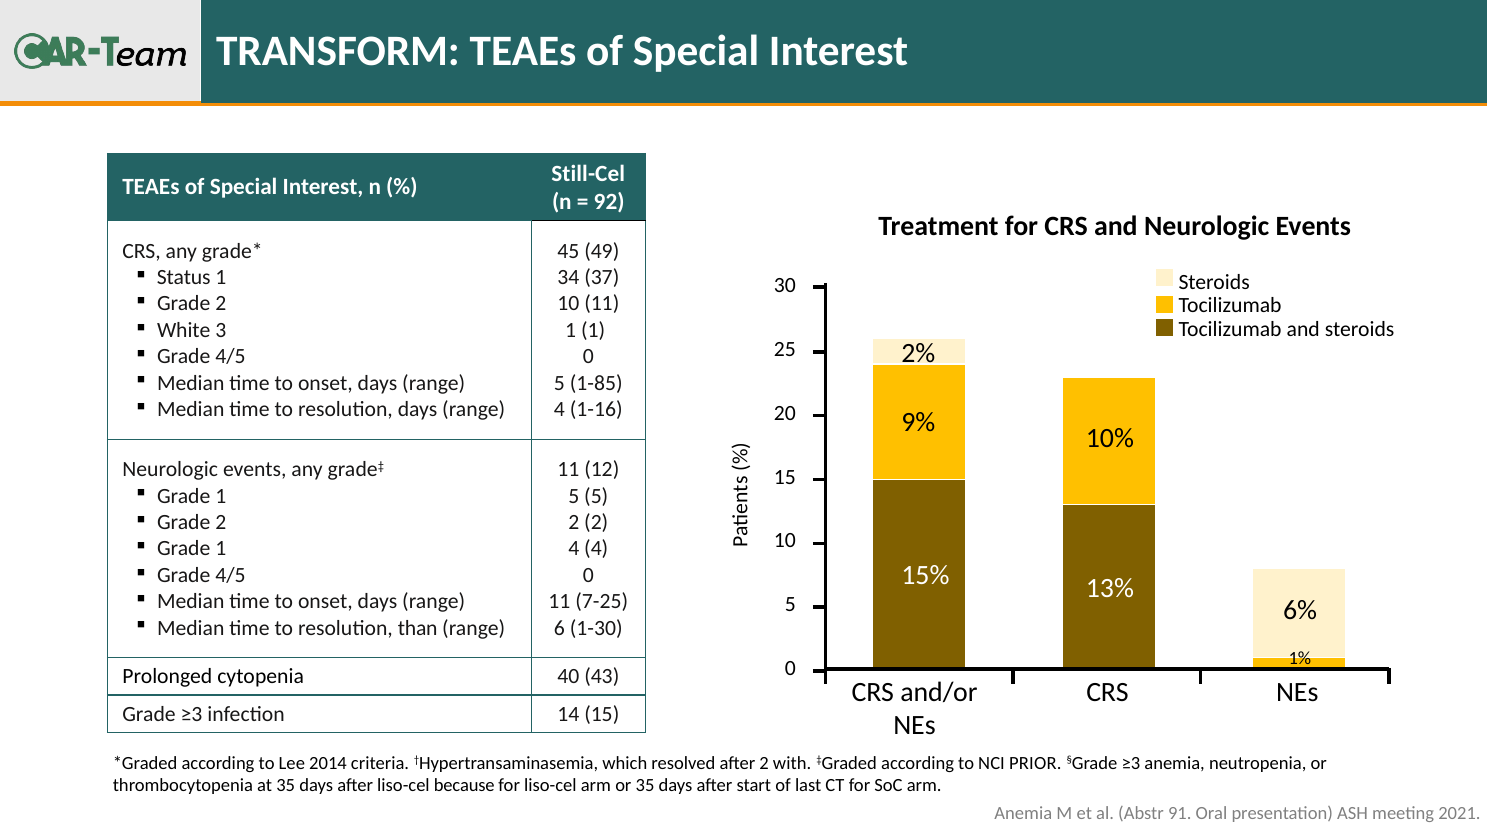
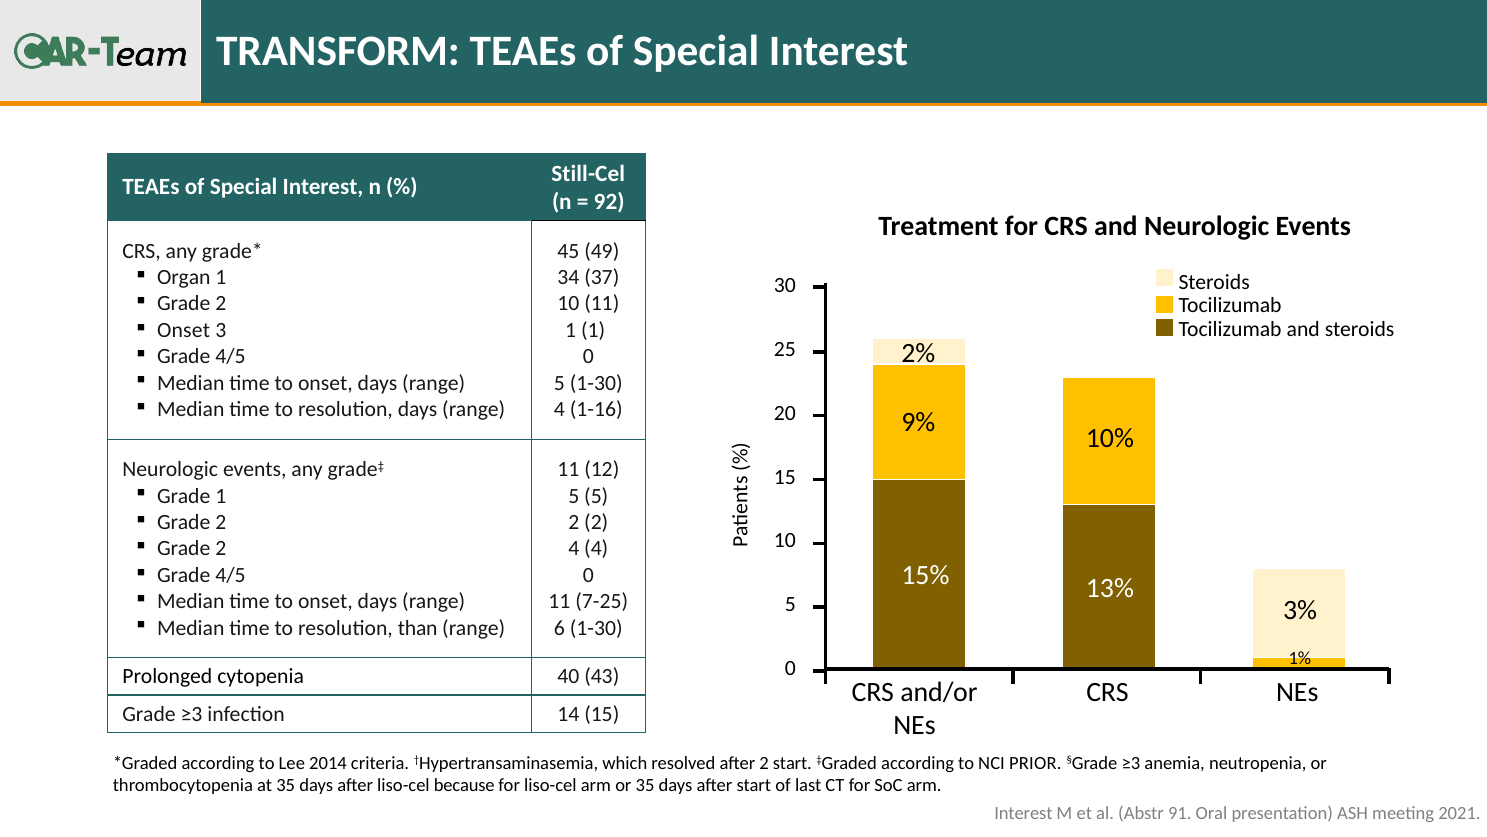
Status: Status -> Organ
White at (184, 330): White -> Onset
5 1-85: 1-85 -> 1-30
1 at (221, 548): 1 -> 2
6%: 6% -> 3%
2 with: with -> start
Anemia at (1023, 813): Anemia -> Interest
